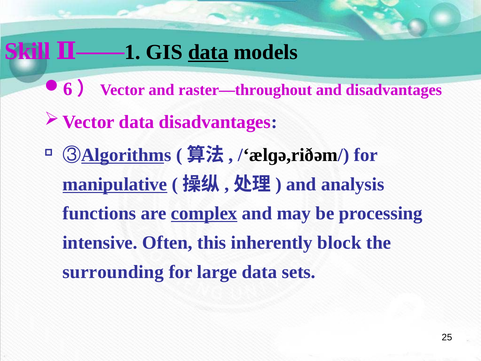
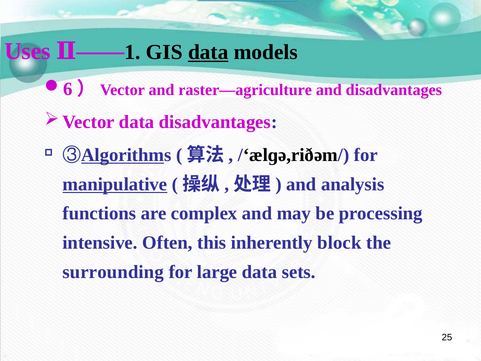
Skill: Skill -> Uses
raster—throughout: raster—throughout -> raster—agriculture
complex underline: present -> none
